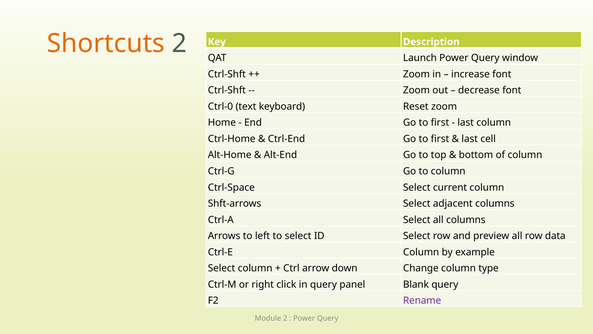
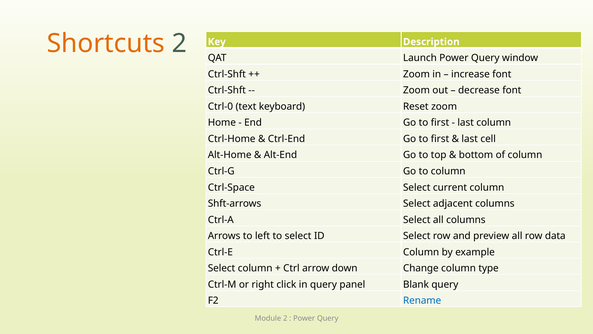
Rename colour: purple -> blue
